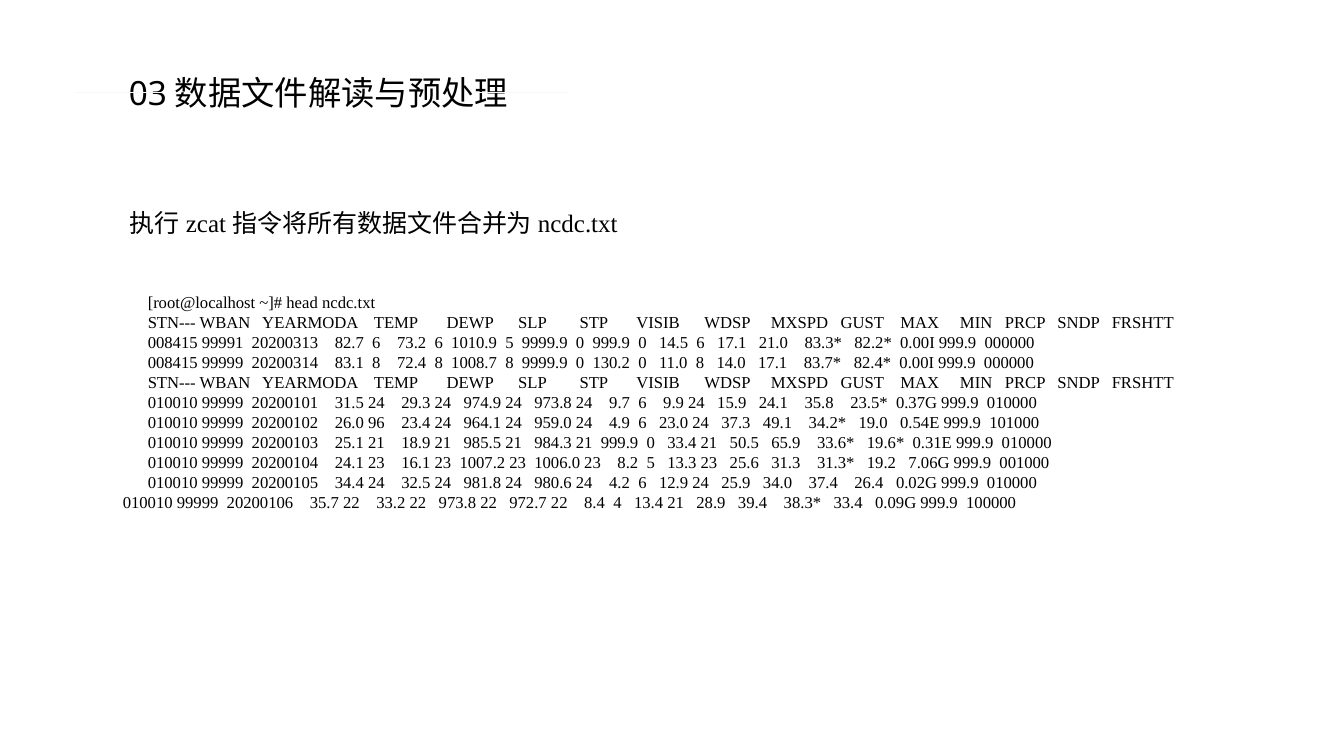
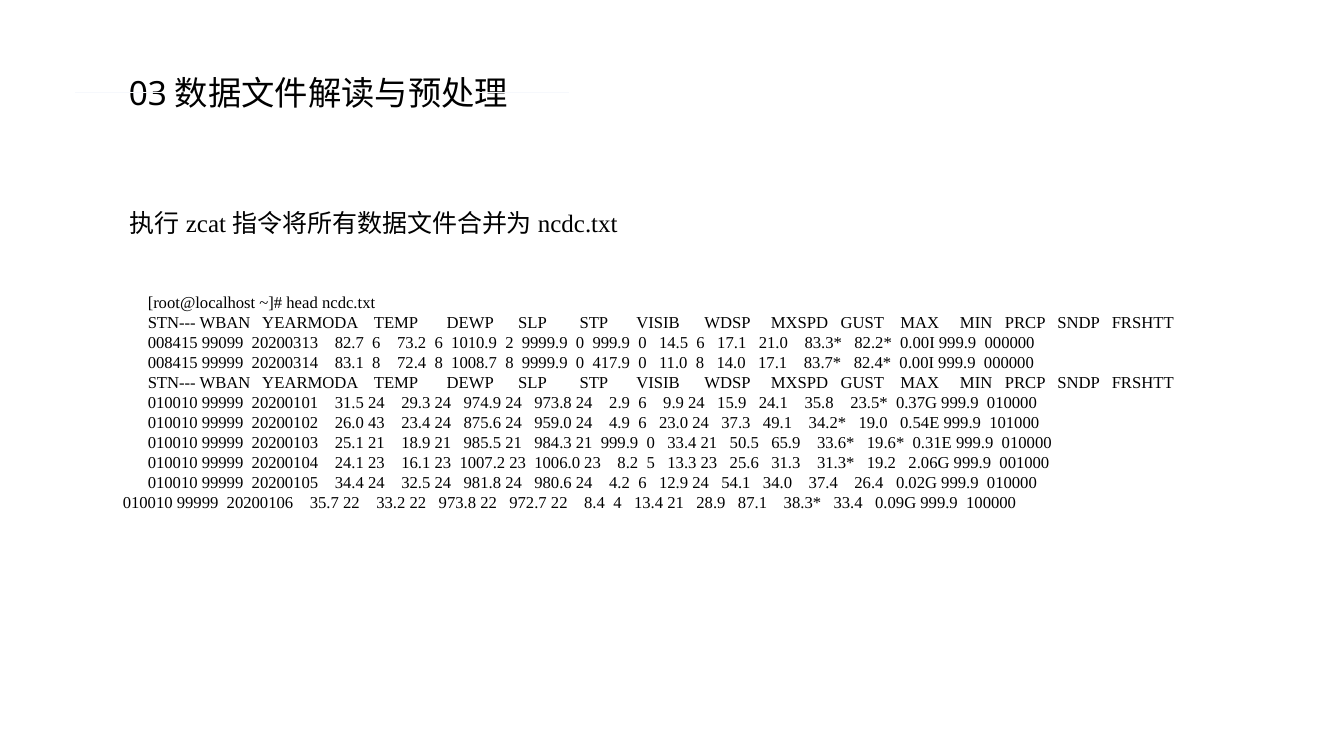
99991: 99991 -> 99099
1010.9 5: 5 -> 2
130.2: 130.2 -> 417.9
9.7: 9.7 -> 2.9
96: 96 -> 43
964.1: 964.1 -> 875.6
7.06G: 7.06G -> 2.06G
25.9: 25.9 -> 54.1
39.4: 39.4 -> 87.1
